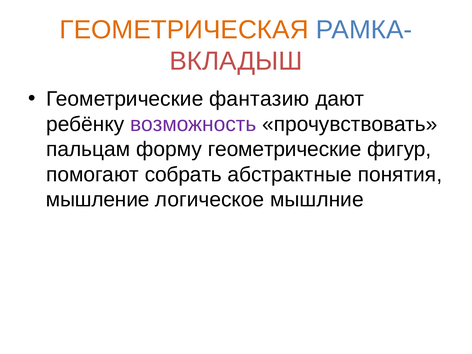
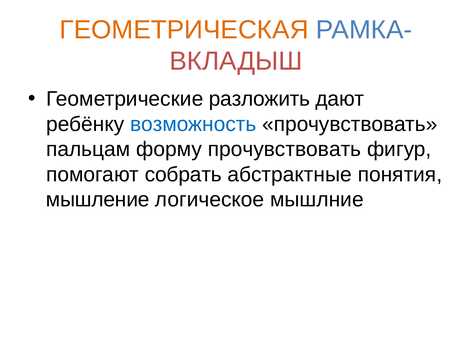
фантазию: фантазию -> разложить
возможность colour: purple -> blue
форму геометрические: геометрические -> прочувствовать
